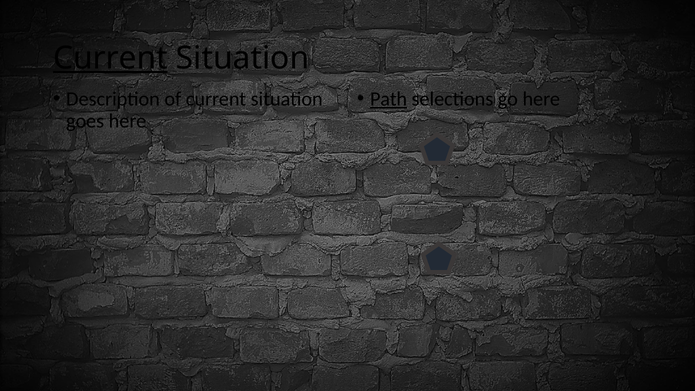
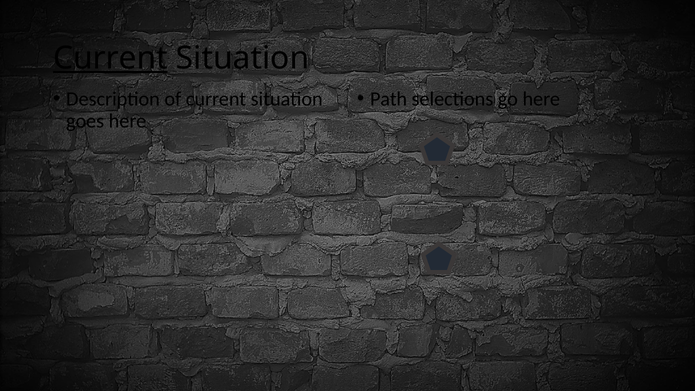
Path underline: present -> none
